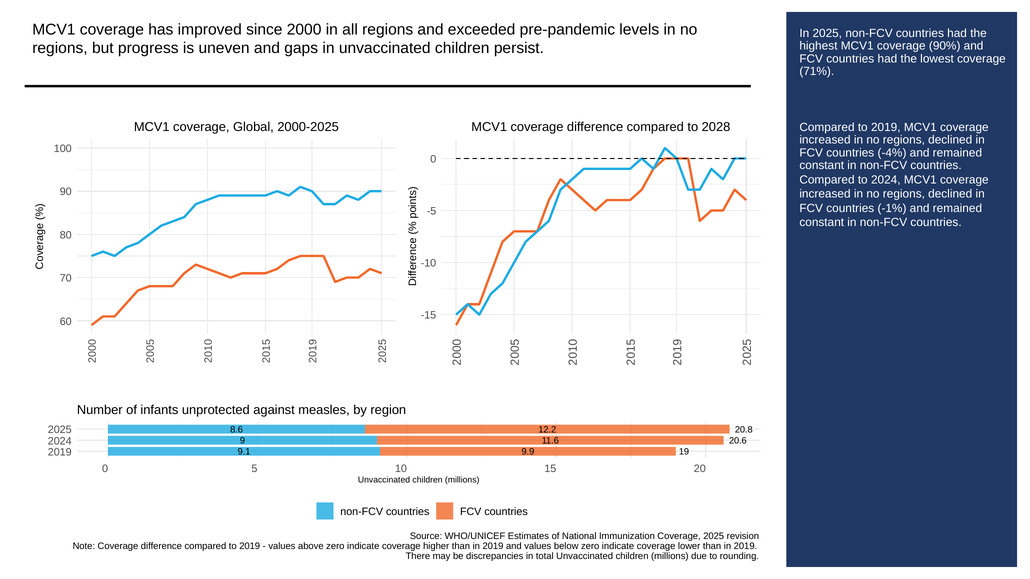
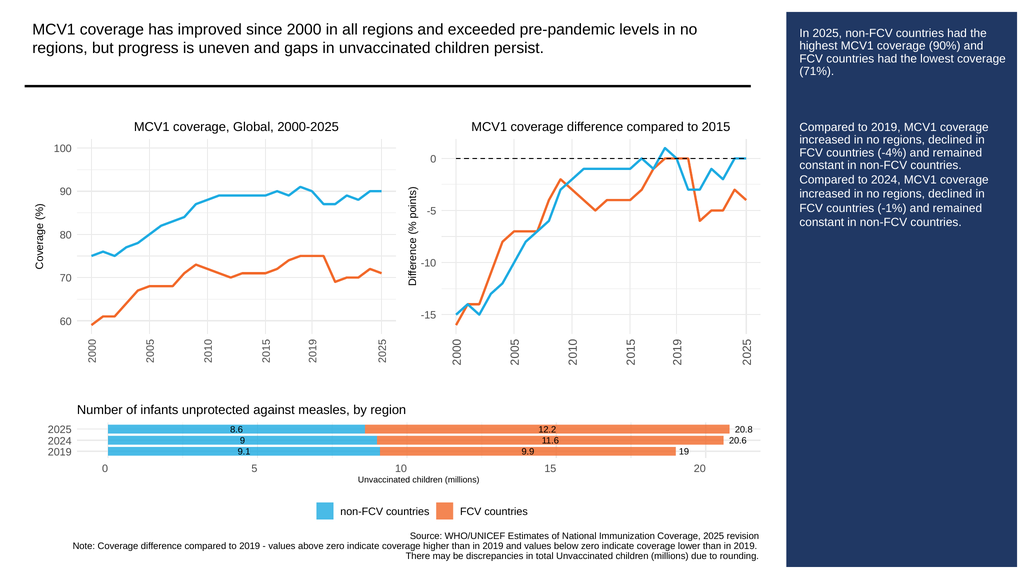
2028: 2028 -> 2015
